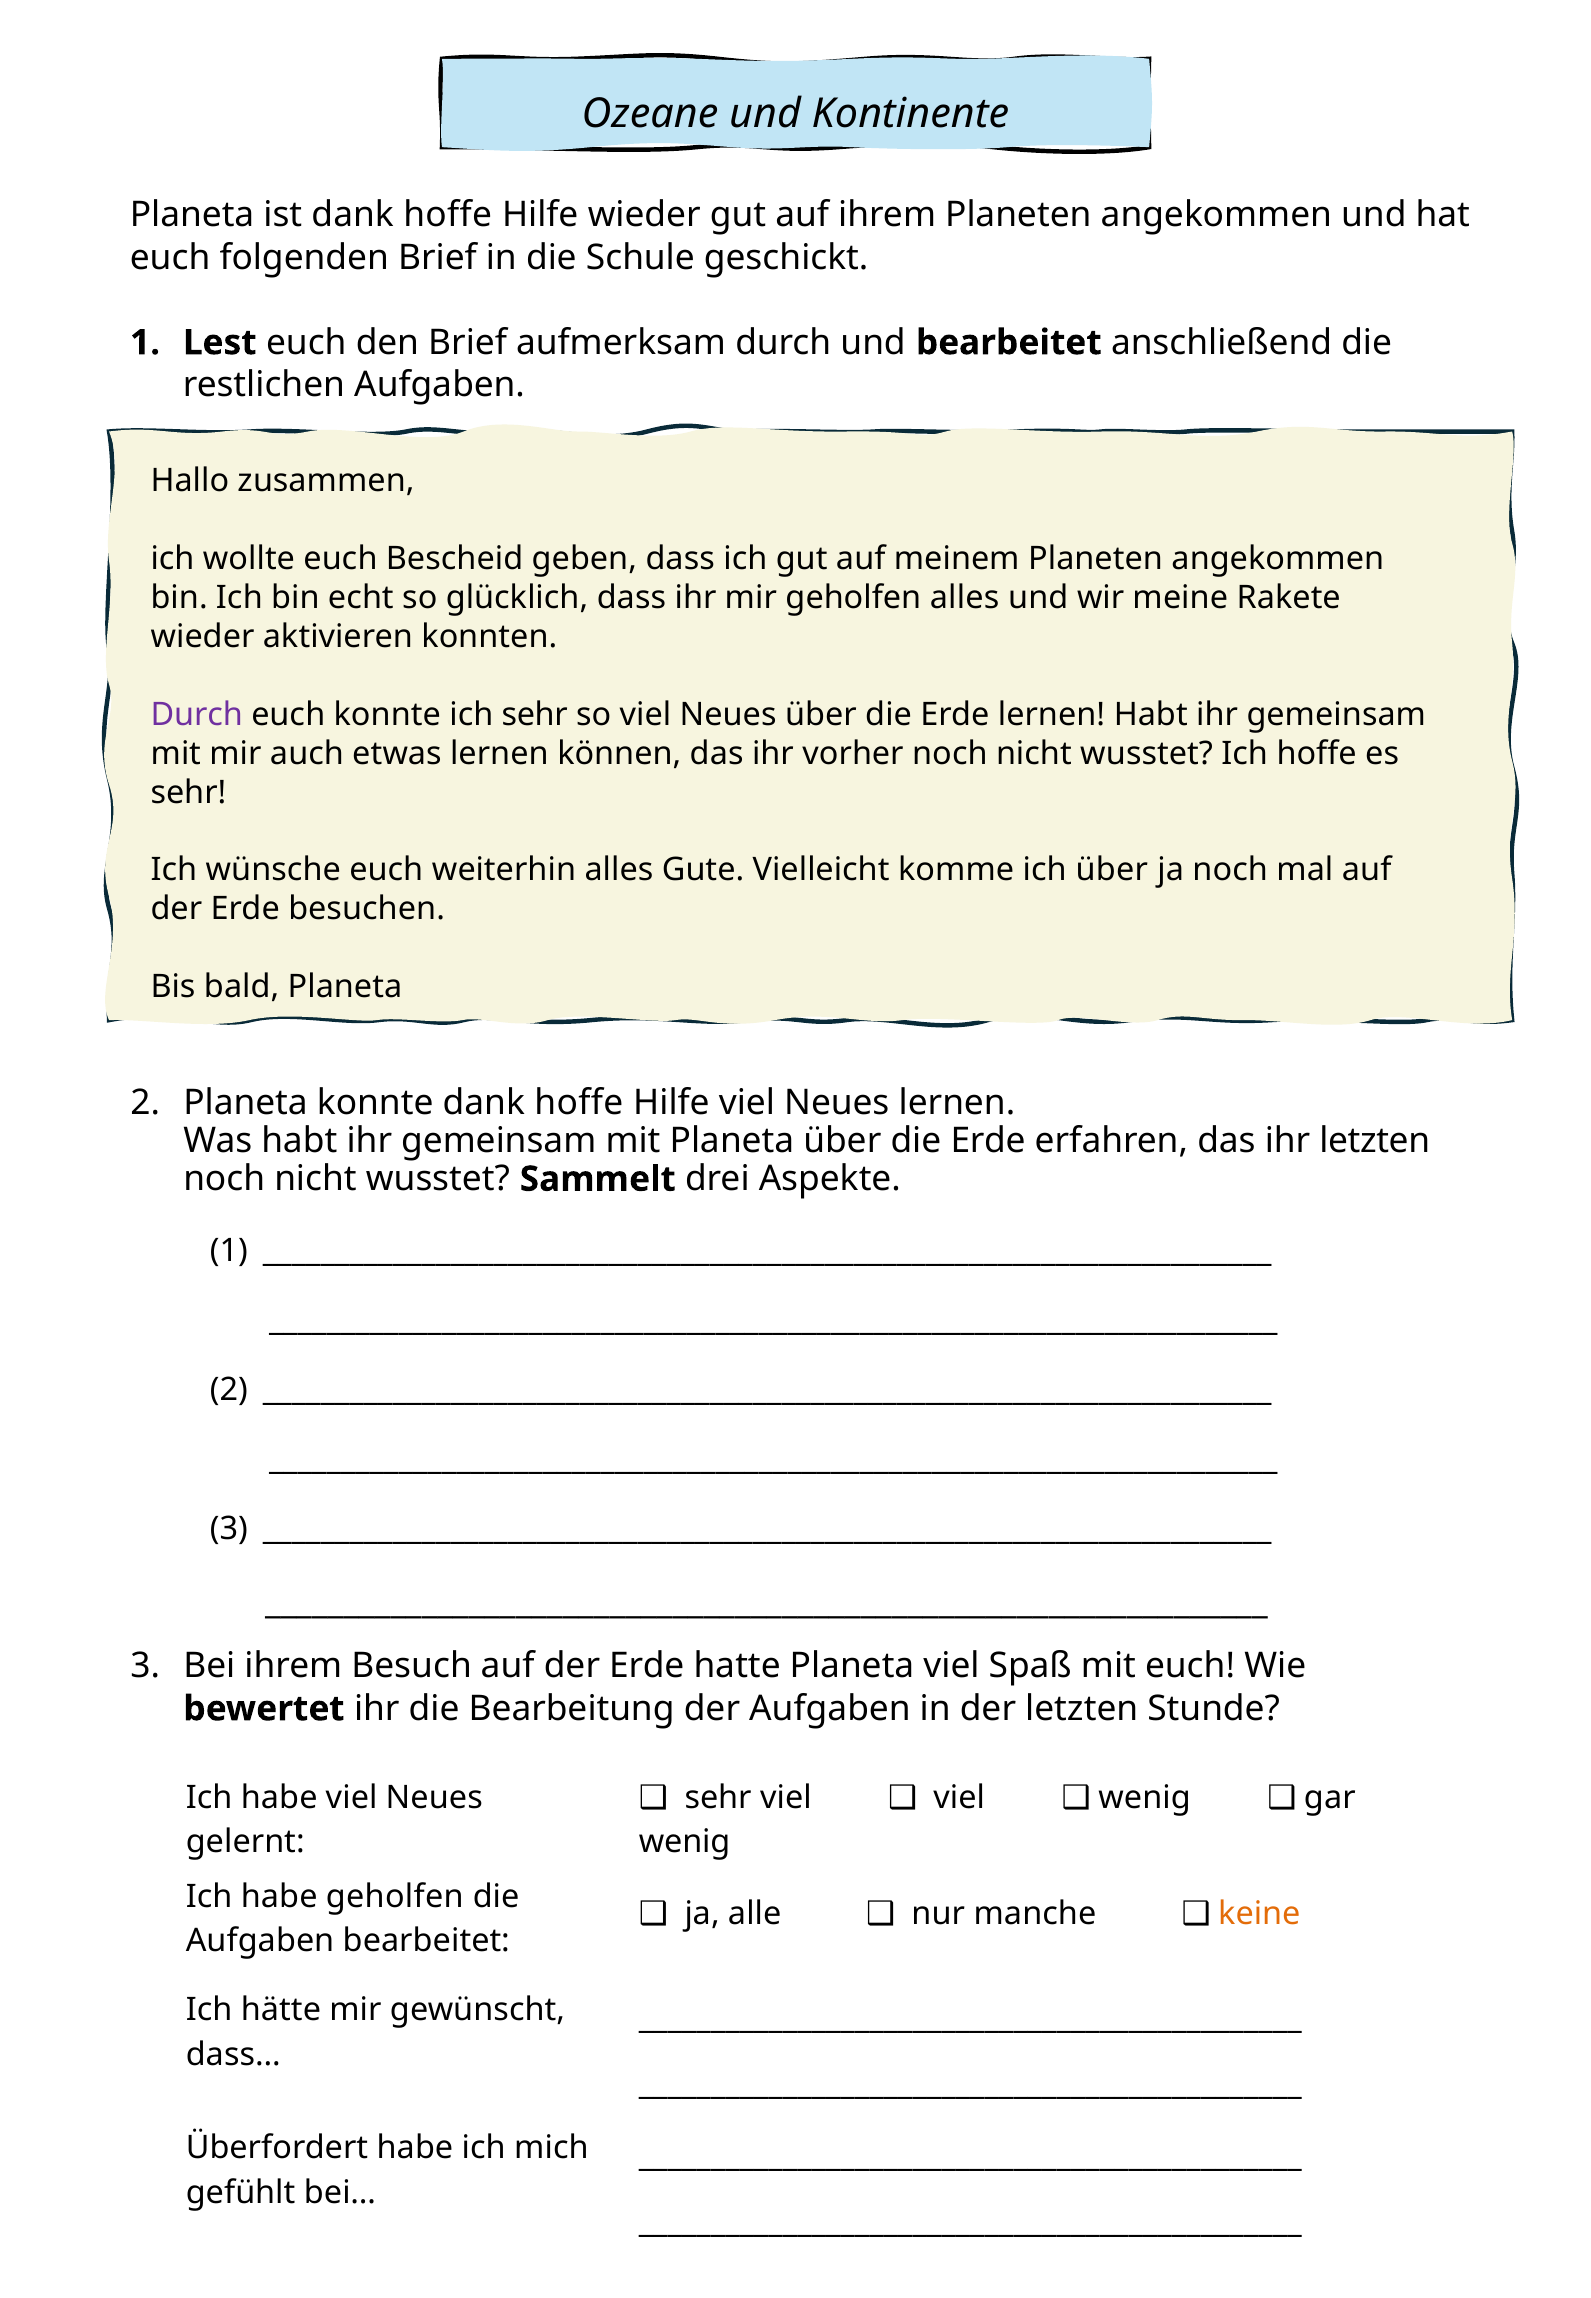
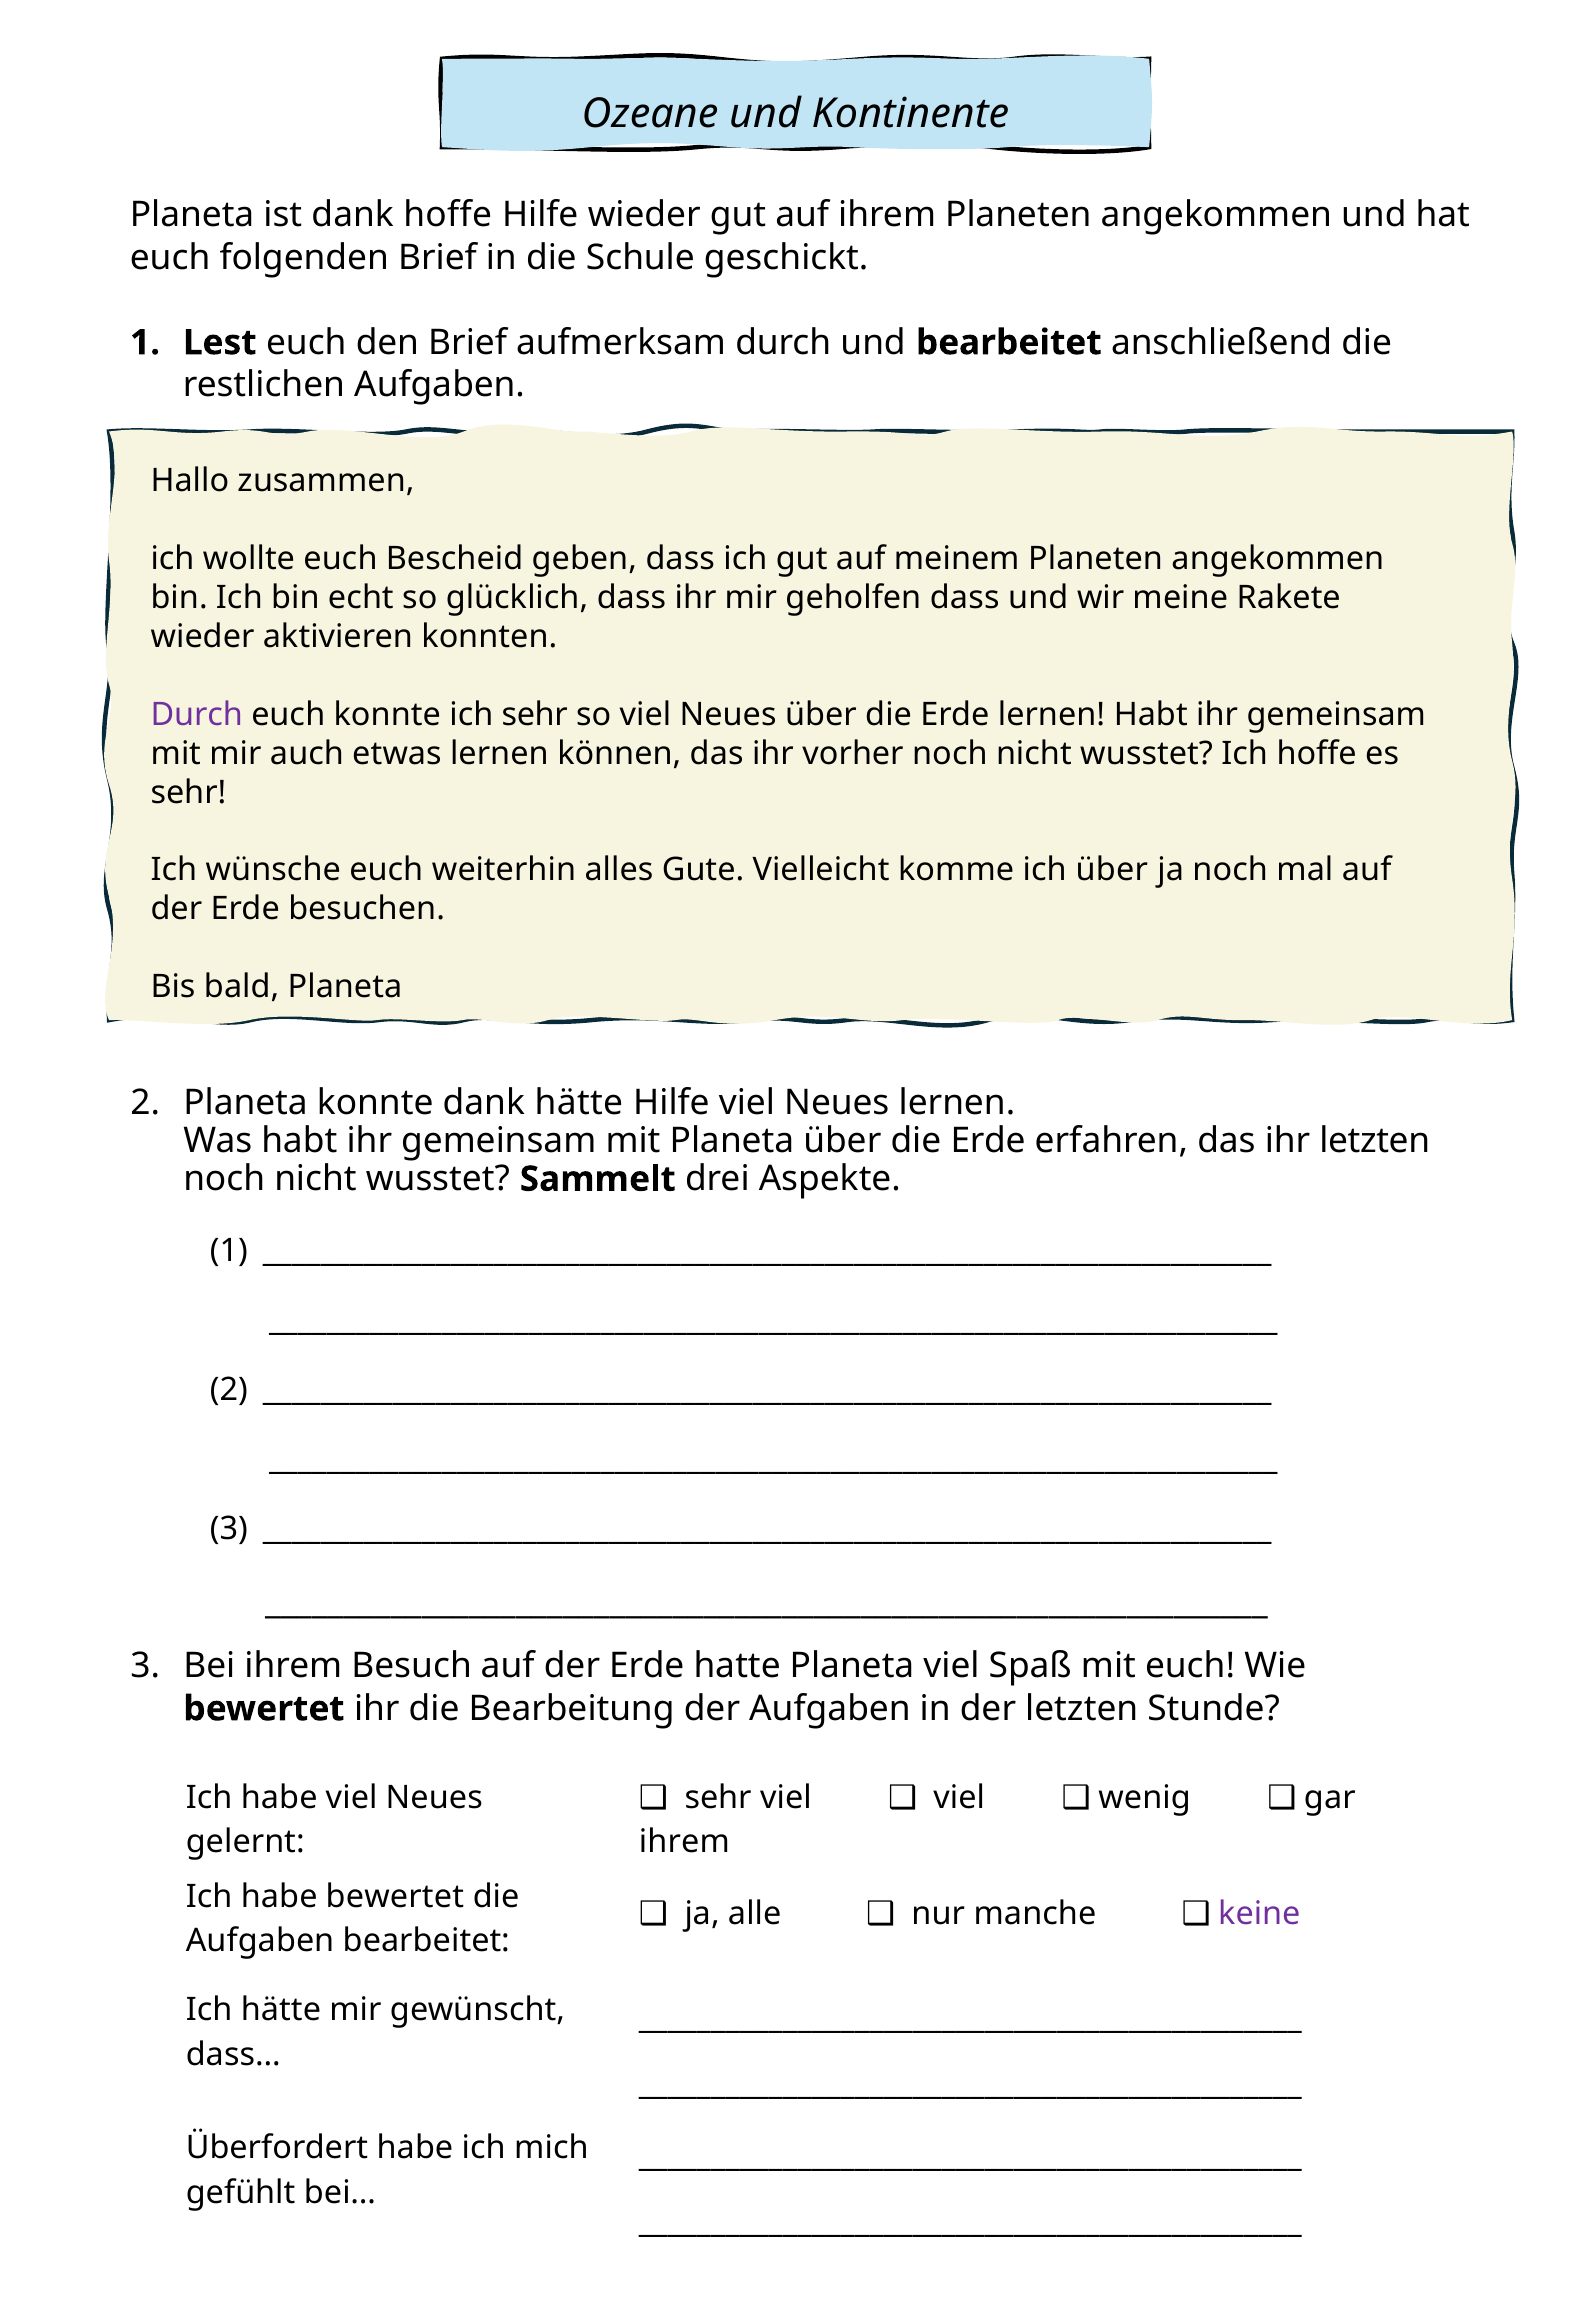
geholfen alles: alles -> dass
konnte dank hoffe: hoffe -> hätte
wenig at (685, 1842): wenig -> ihrem
habe geholfen: geholfen -> bewertet
keine colour: orange -> purple
